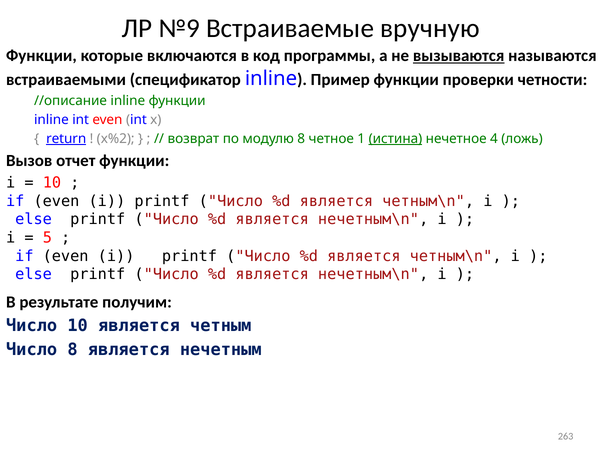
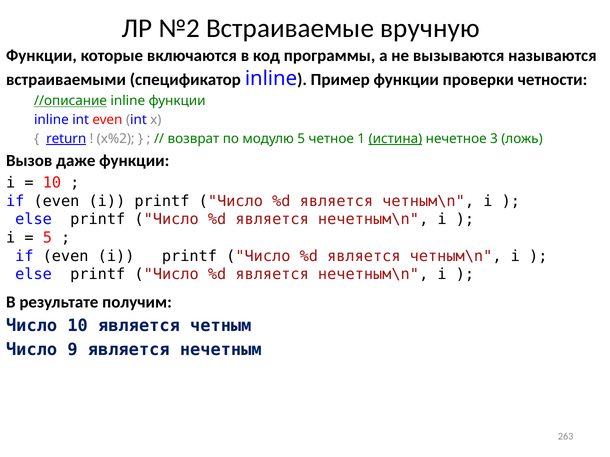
№9: №9 -> №2
вызываются underline: present -> none
//описание underline: none -> present
модулю 8: 8 -> 5
4: 4 -> 3
отчет: отчет -> даже
Число 8: 8 -> 9
